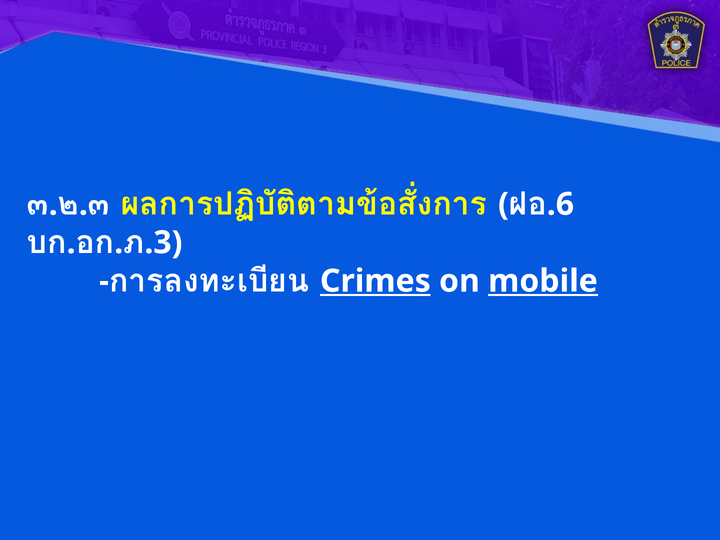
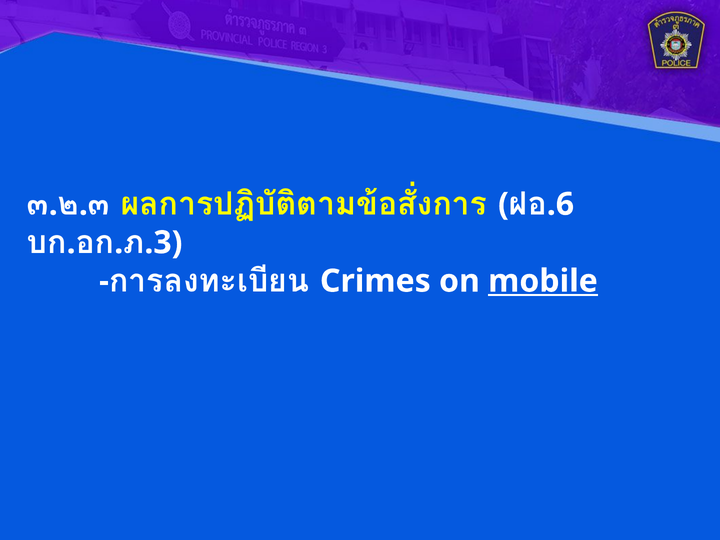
Crimes underline: present -> none
